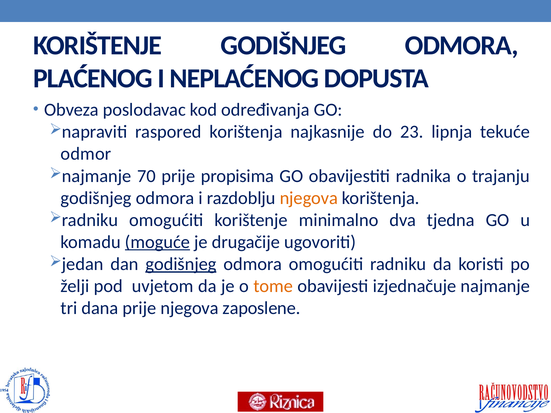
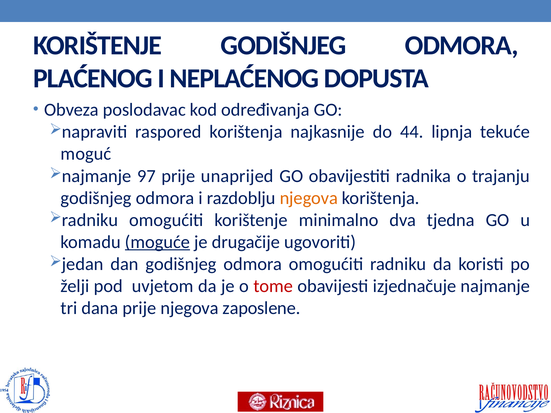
23: 23 -> 44
odmor: odmor -> moguć
70: 70 -> 97
propisima: propisima -> unaprijed
godišnjeg at (181, 264) underline: present -> none
tome colour: orange -> red
